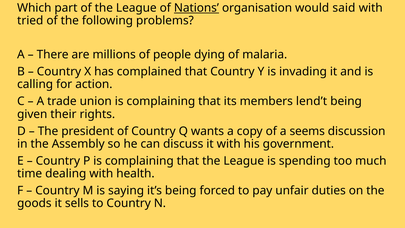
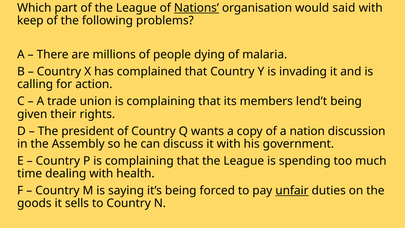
tried: tried -> keep
seems: seems -> nation
unfair underline: none -> present
